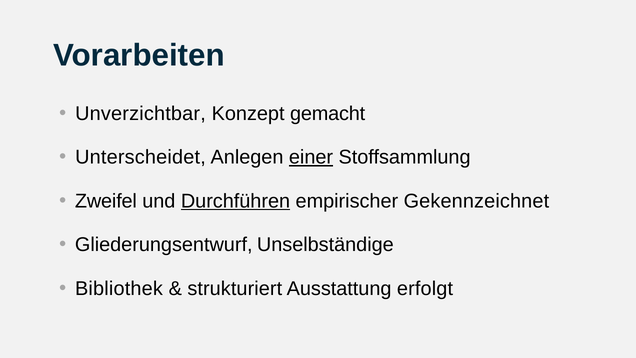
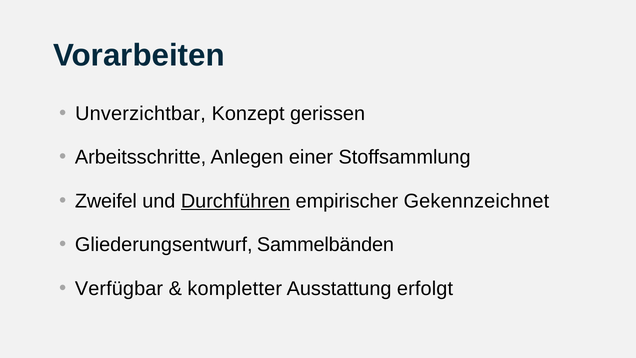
gemacht: gemacht -> gerissen
Unterscheidet: Unterscheidet -> Arbeitsschritte
einer underline: present -> none
Unselbständige: Unselbständige -> Sammelbänden
Bibliothek: Bibliothek -> Verfügbar
strukturiert: strukturiert -> kompletter
